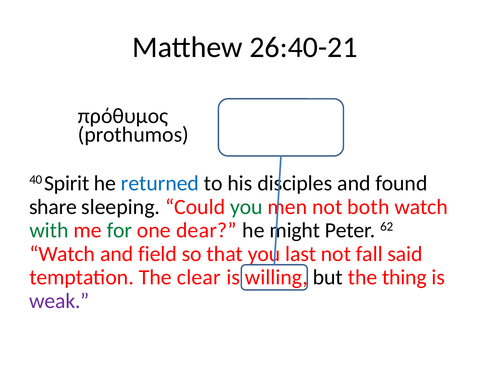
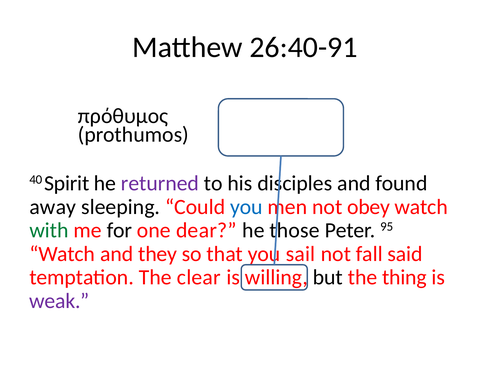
26:40-21: 26:40-21 -> 26:40-91
returned colour: blue -> purple
share: share -> away
you at (246, 207) colour: green -> blue
both: both -> obey
for colour: green -> black
might: might -> those
62: 62 -> 95
field: field -> they
last: last -> sail
